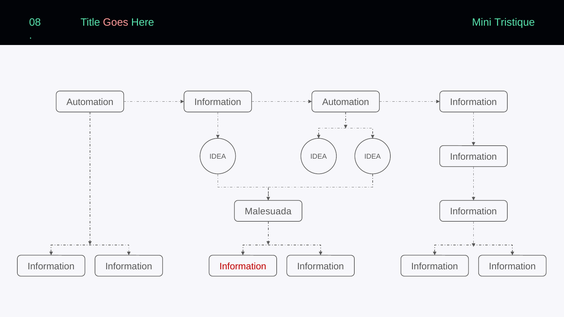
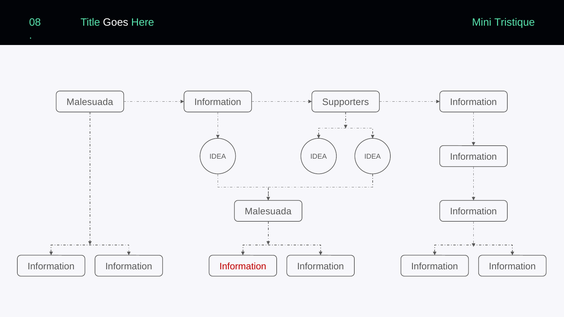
Goes colour: pink -> white
Automation at (90, 102): Automation -> Malesuada
Information Automation: Automation -> Supporters
